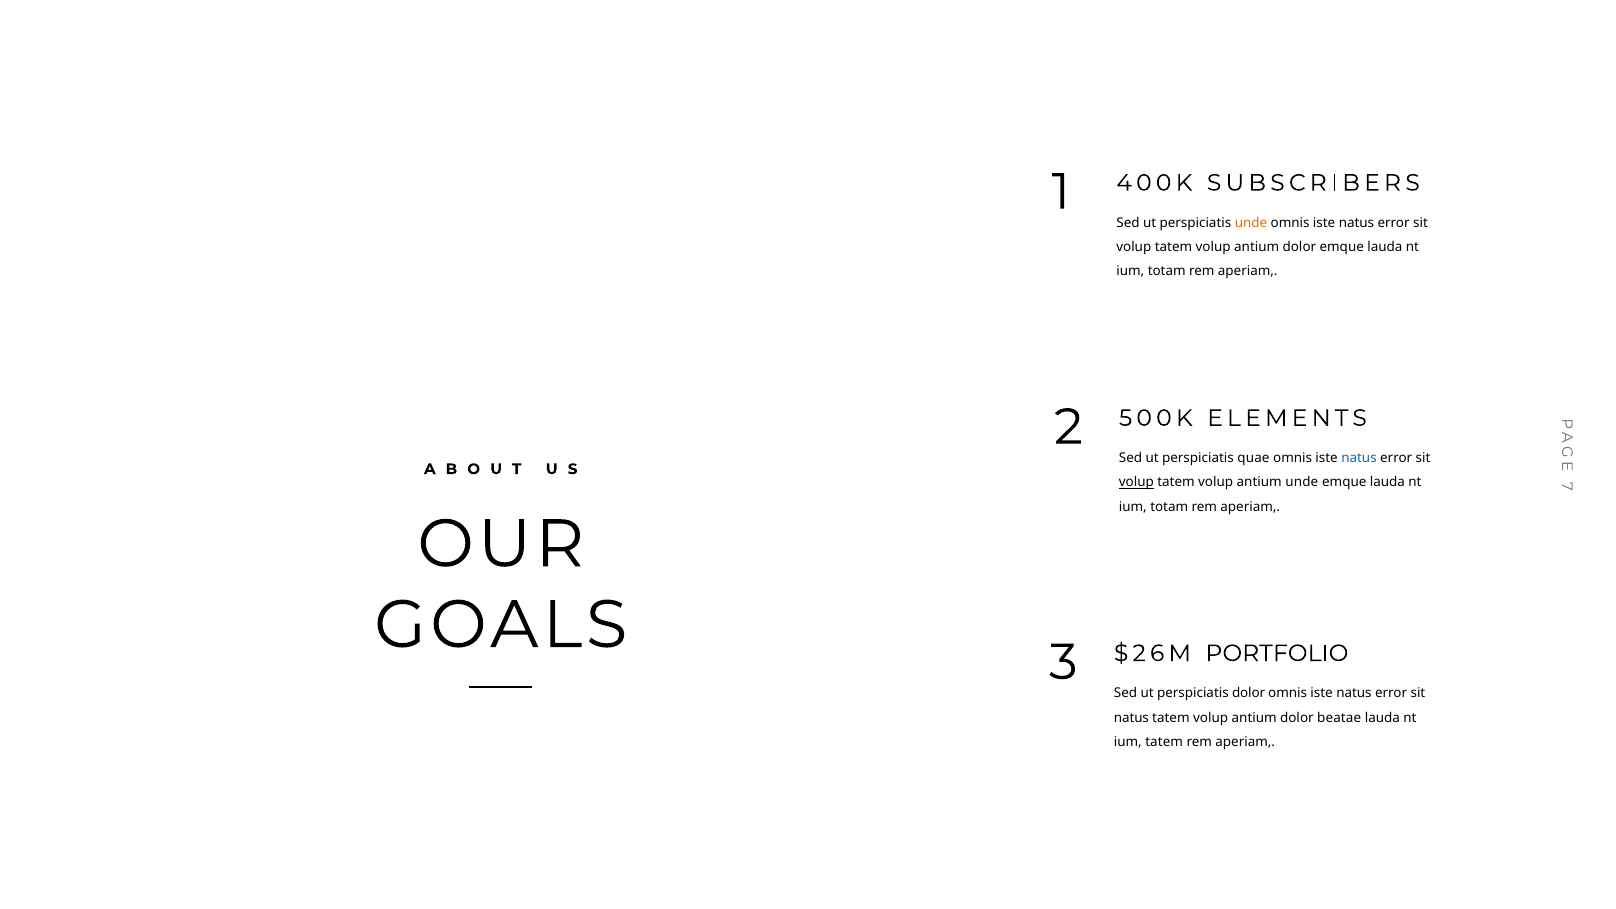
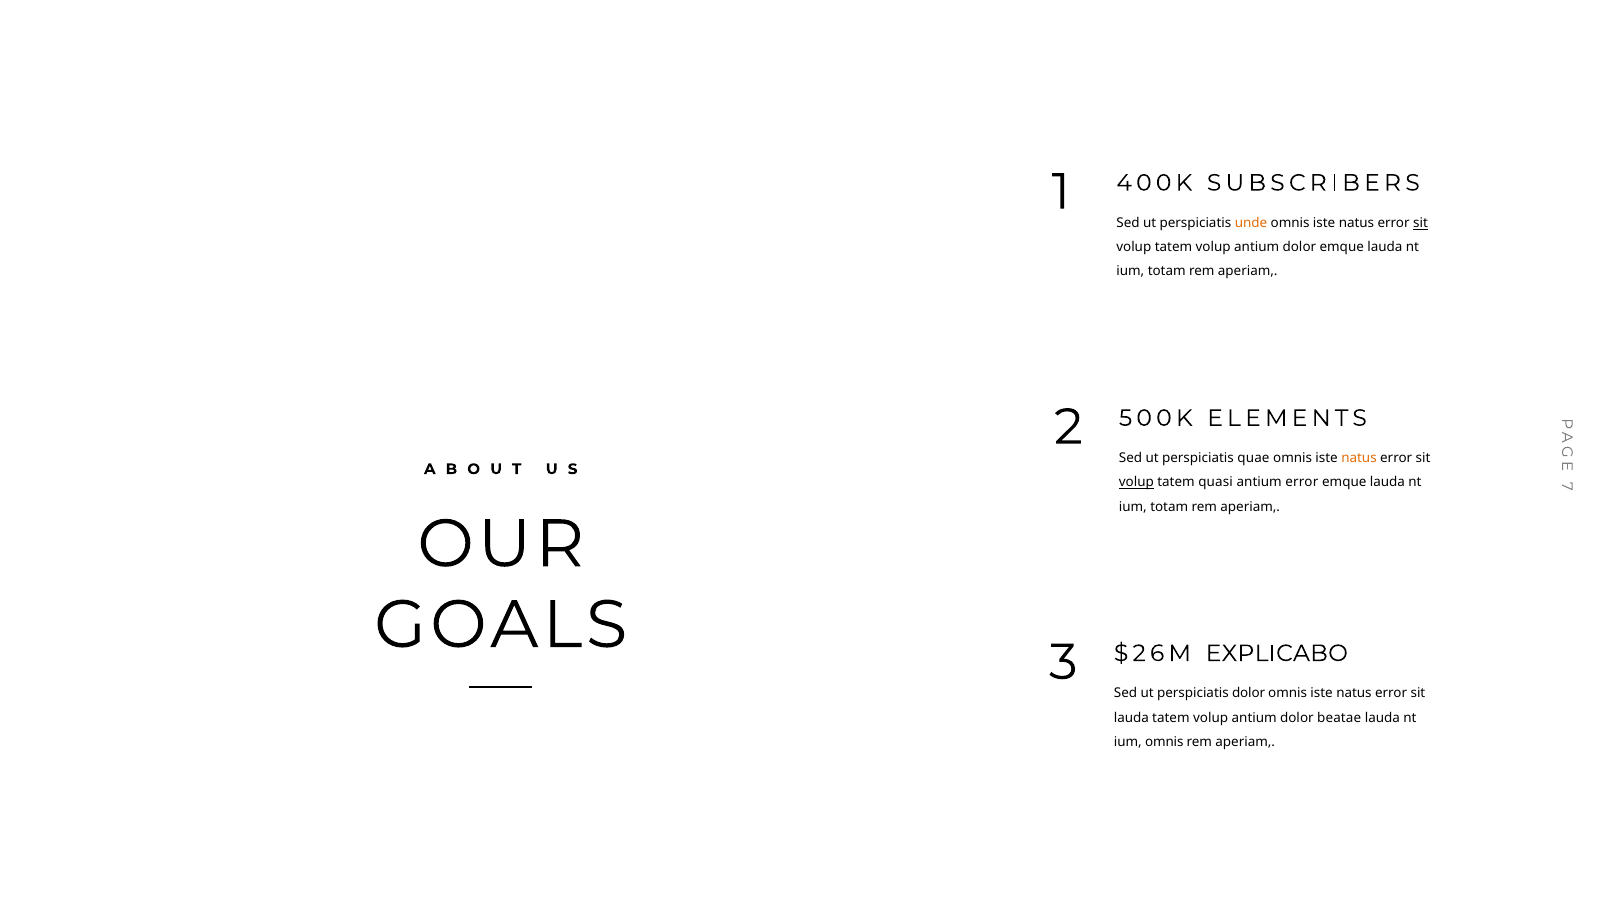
sit at (1420, 223) underline: none -> present
natus at (1359, 458) colour: blue -> orange
volup at (1216, 483): volup -> quasi
antium unde: unde -> error
PORTFOLIO: PORTFOLIO -> EXPLICABO
natus at (1131, 718): natus -> lauda
ium tatem: tatem -> omnis
